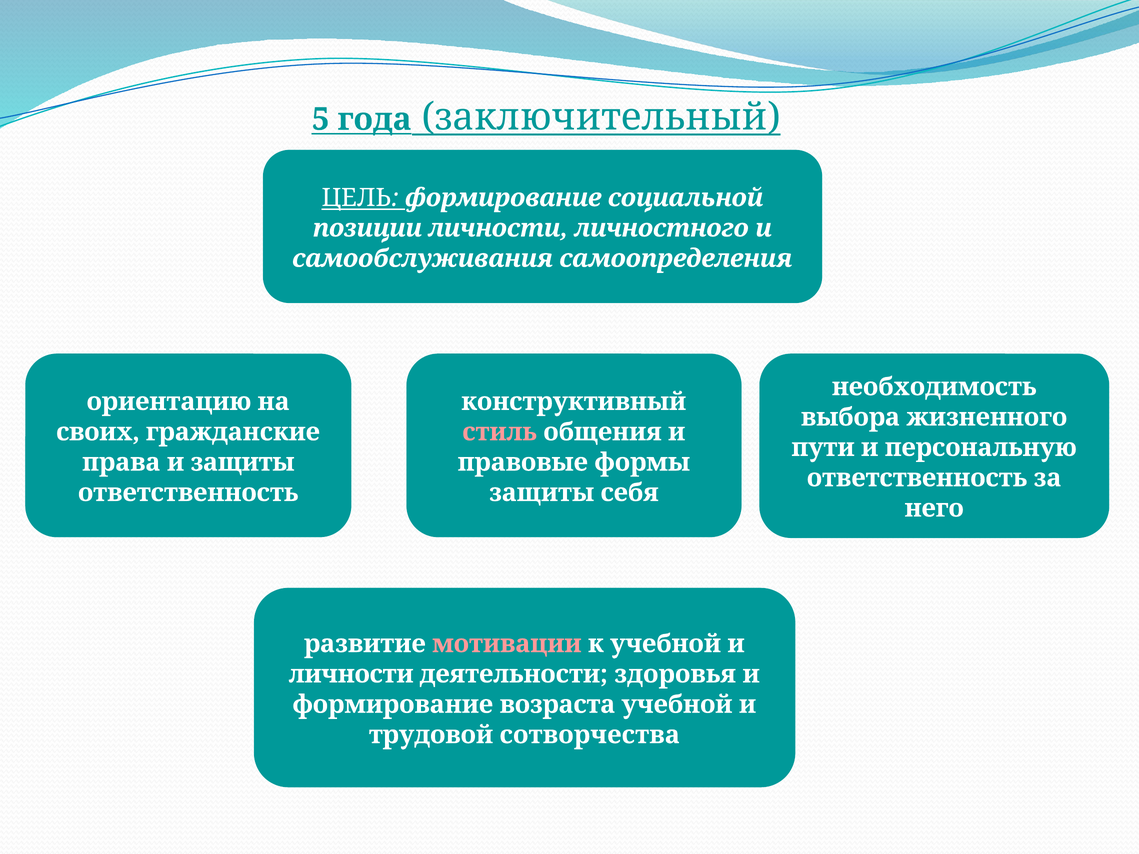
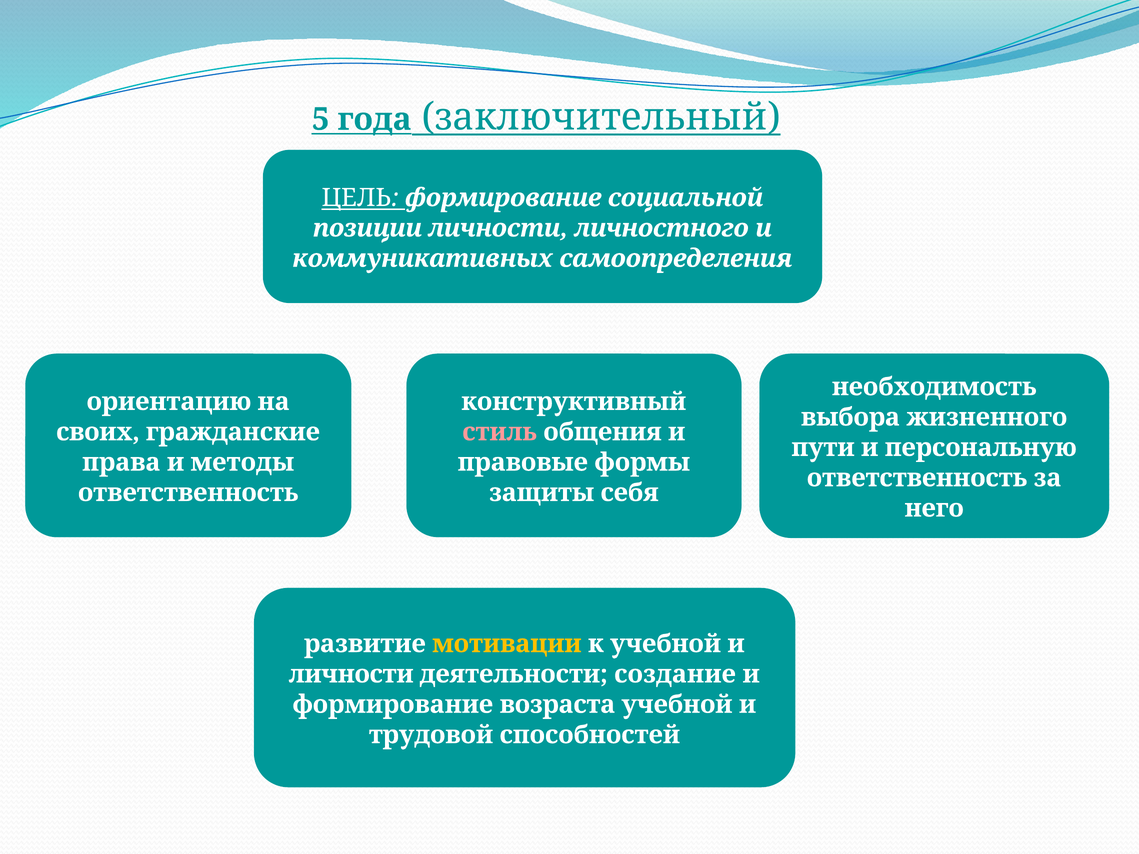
самообслуживания: самообслуживания -> коммуникативных
и защиты: защиты -> методы
мотивации colour: pink -> yellow
здоровья: здоровья -> создание
сотворчества: сотворчества -> способностей
